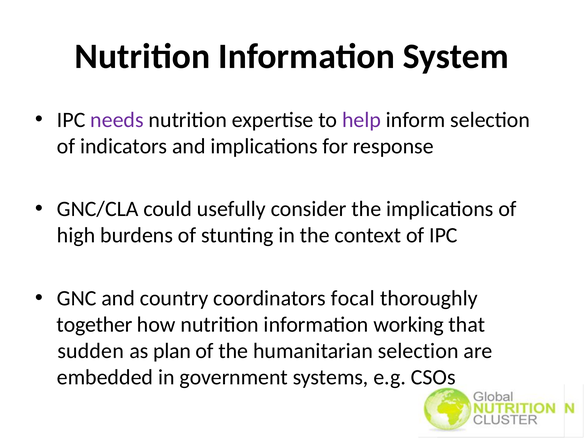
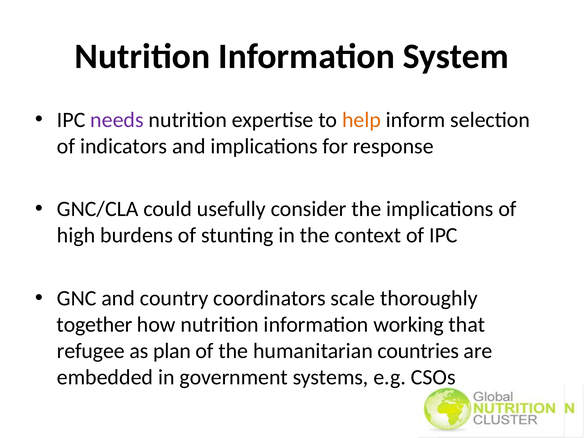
help colour: purple -> orange
focal: focal -> scale
sudden: sudden -> refugee
humanitarian selection: selection -> countries
